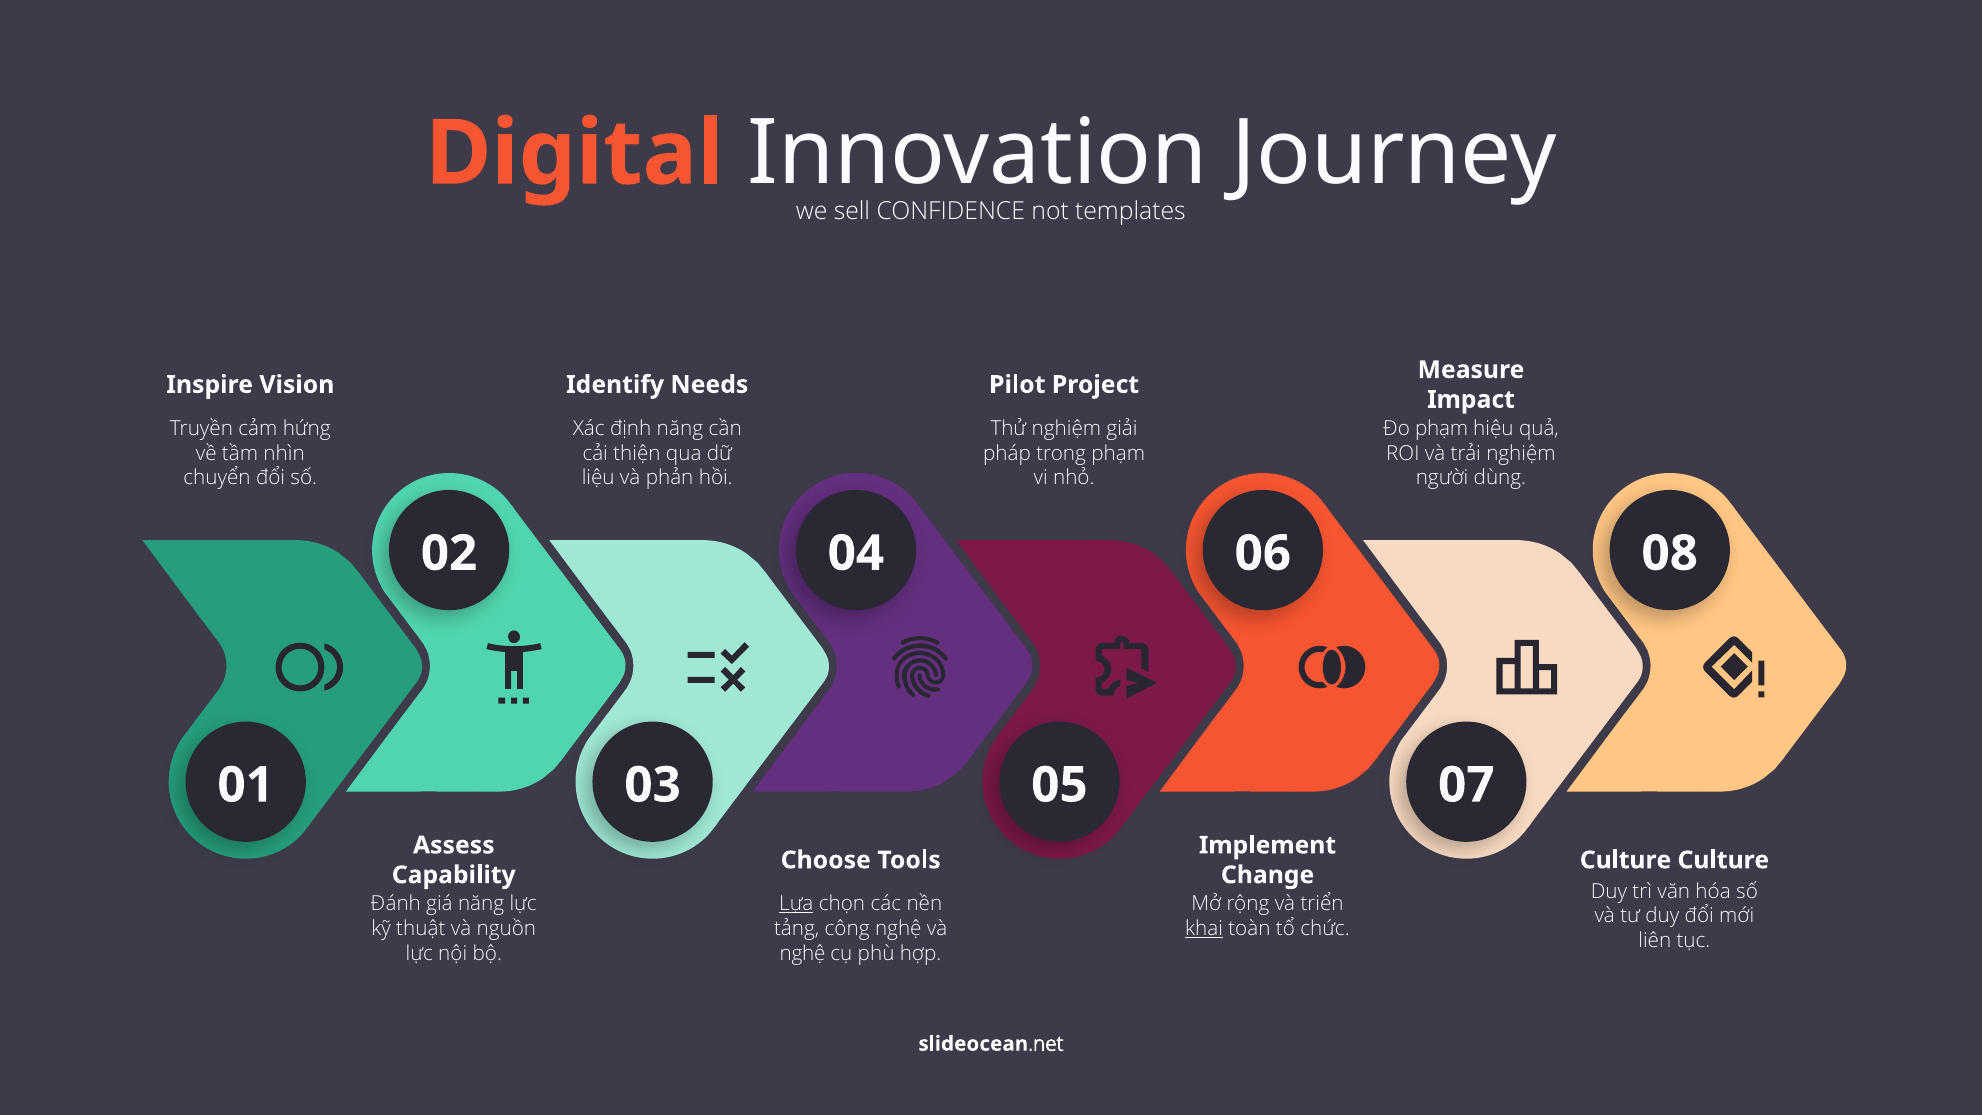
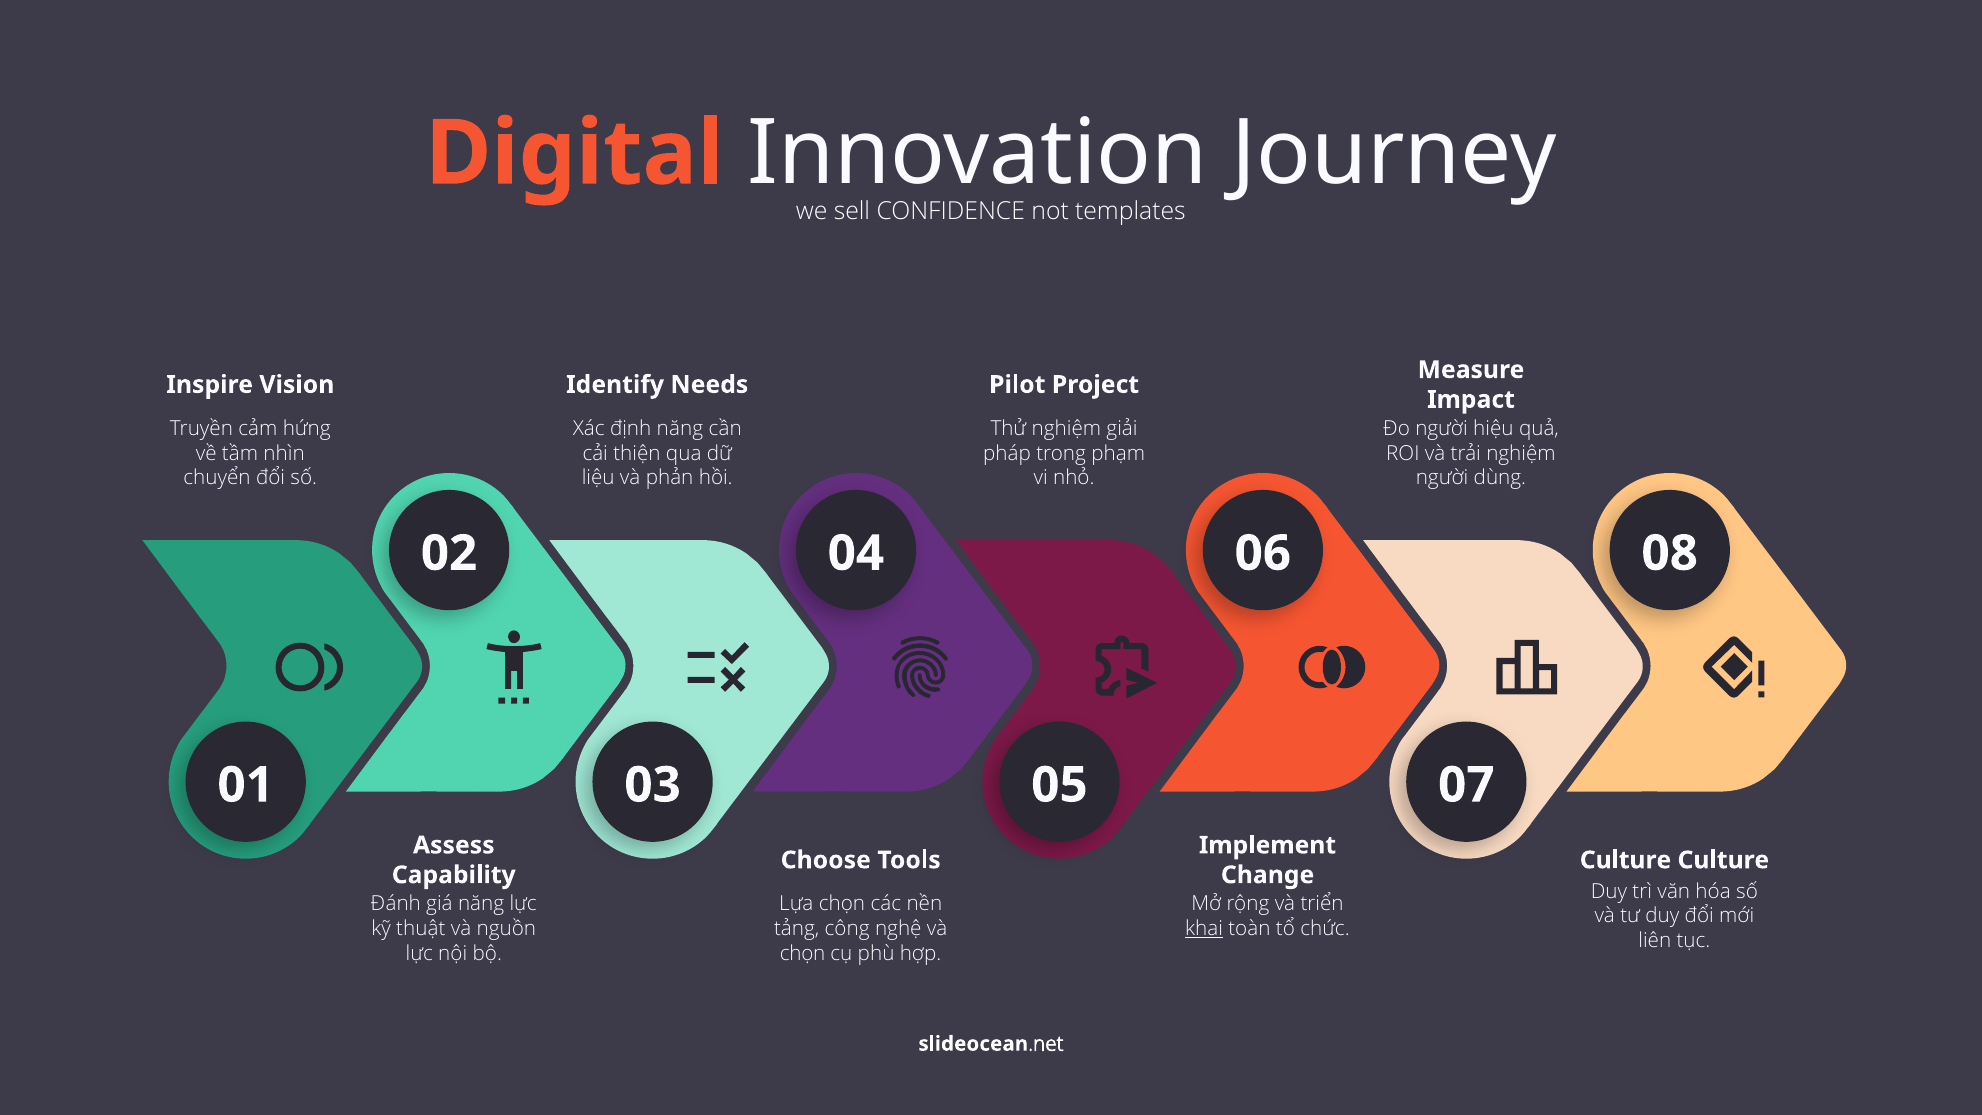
Đo phạm: phạm -> người
Lựa underline: present -> none
nghệ at (803, 953): nghệ -> chọn
